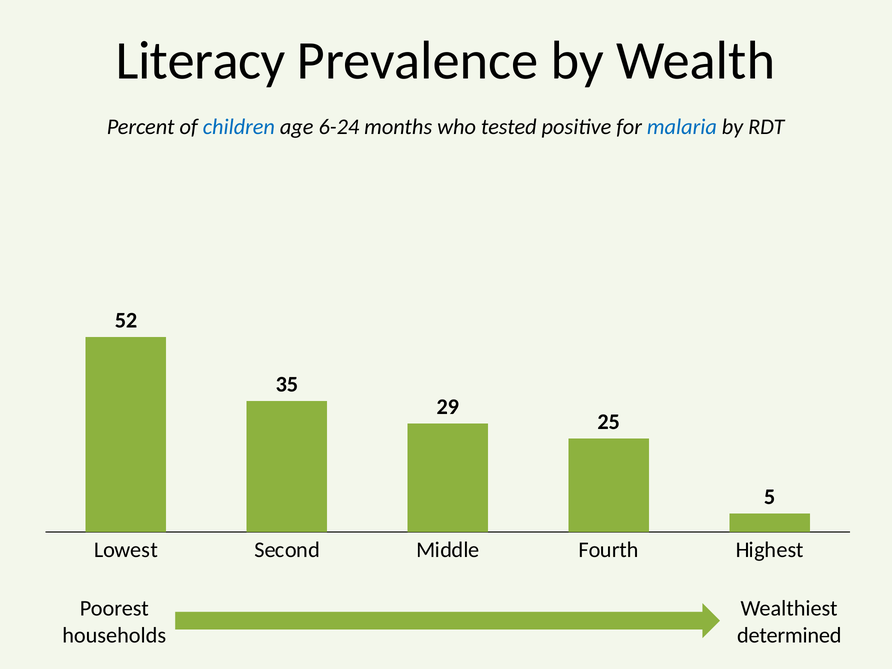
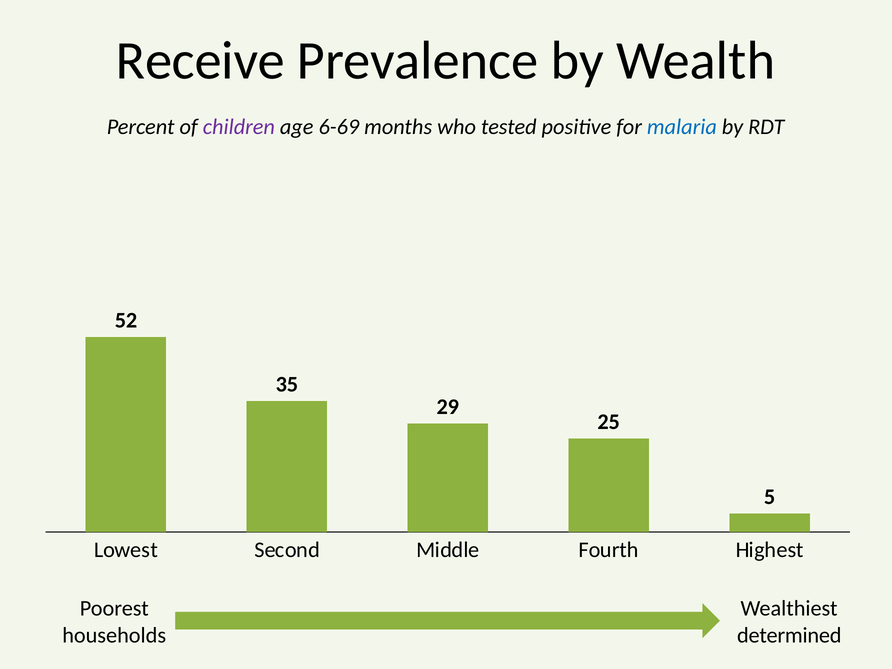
Literacy: Literacy -> Receive
children colour: blue -> purple
6-24: 6-24 -> 6-69
